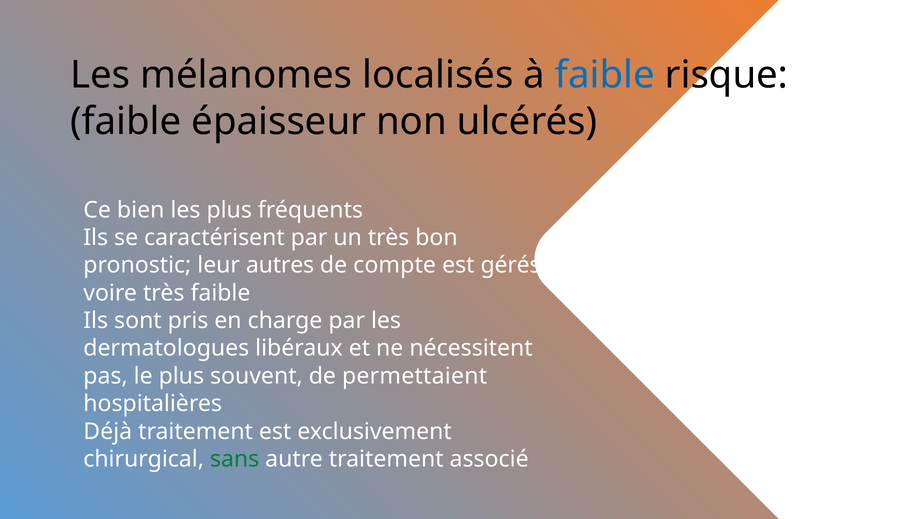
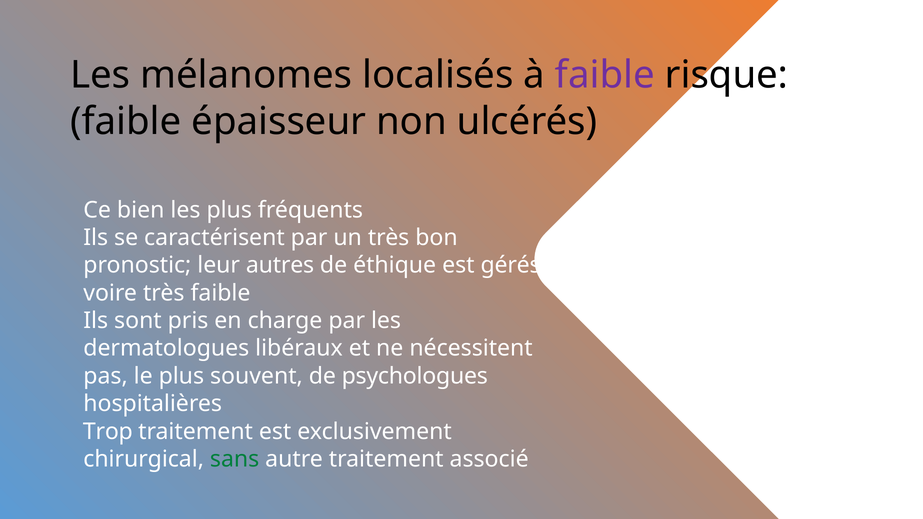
faible at (605, 75) colour: blue -> purple
compte: compte -> éthique
permettaient: permettaient -> psychologues
Déjà: Déjà -> Trop
